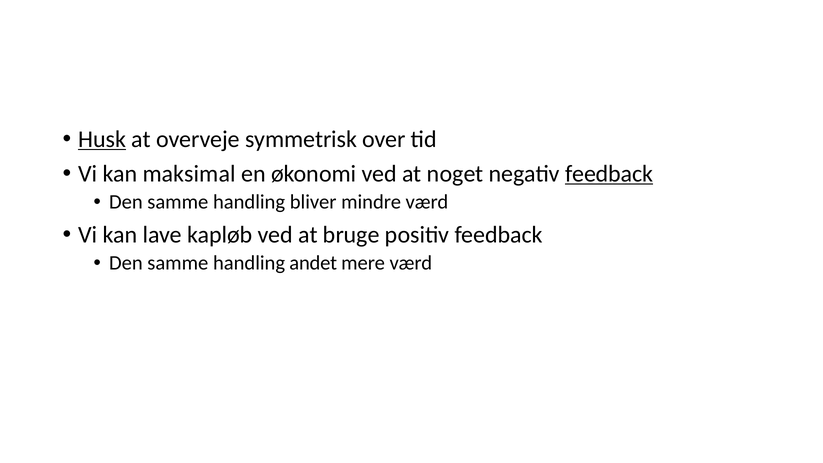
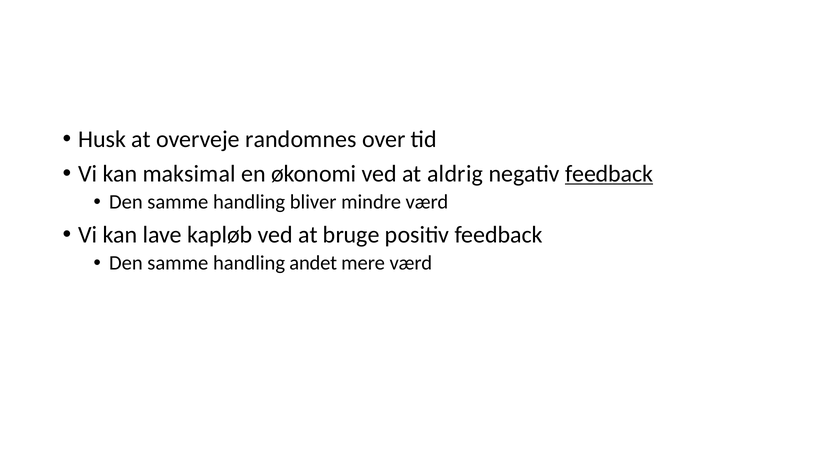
Husk underline: present -> none
symmetrisk: symmetrisk -> randomnes
noget: noget -> aldrig
